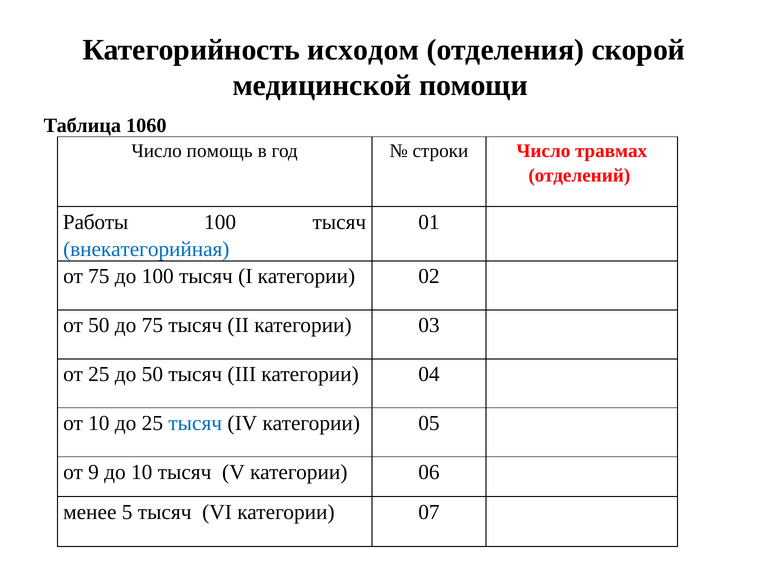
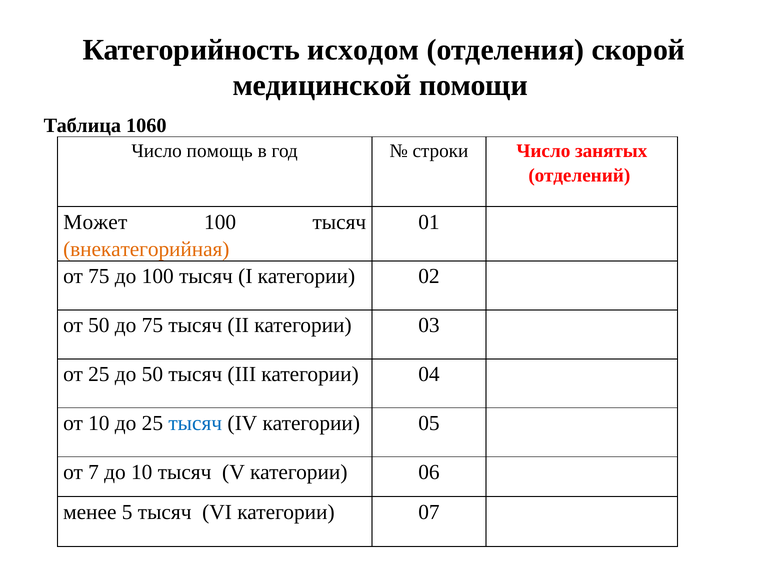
травмах: травмах -> занятых
Работы: Работы -> Может
внекатегорийная colour: blue -> orange
9: 9 -> 7
